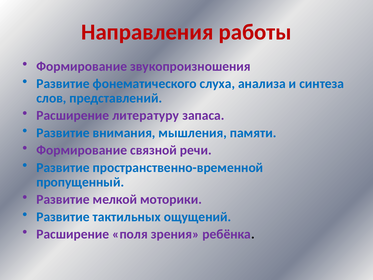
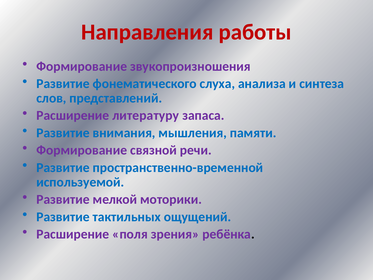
пропущенный: пропущенный -> используемой
